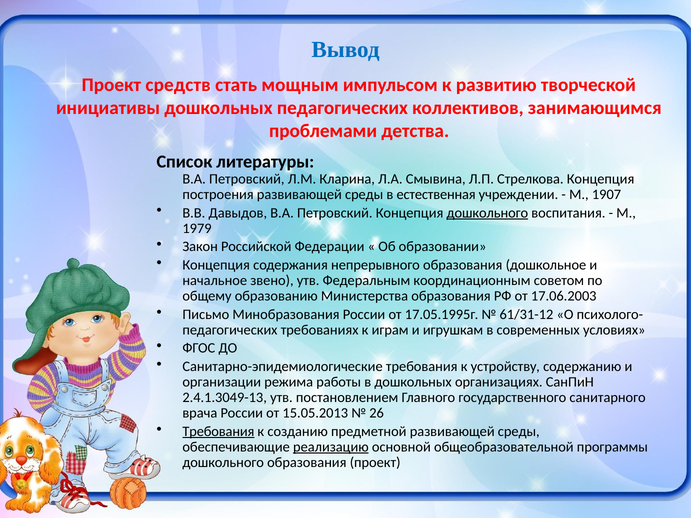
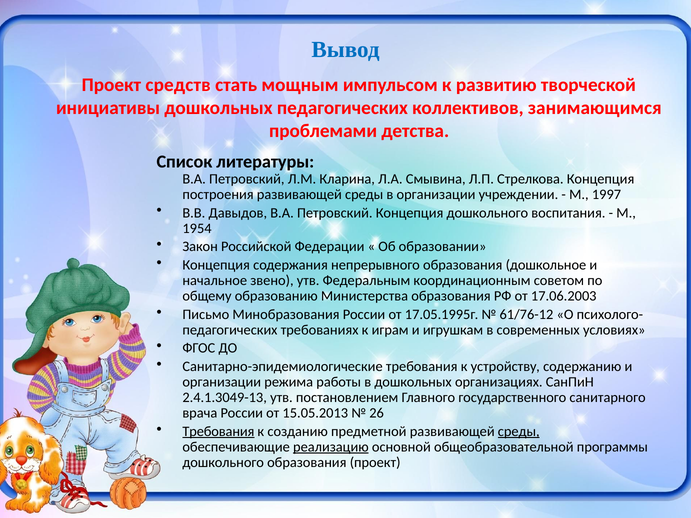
в естественная: естественная -> организации
1907: 1907 -> 1997
дошкольного at (487, 213) underline: present -> none
1979: 1979 -> 1954
61/31-12: 61/31-12 -> 61/76-12
среды at (519, 432) underline: none -> present
